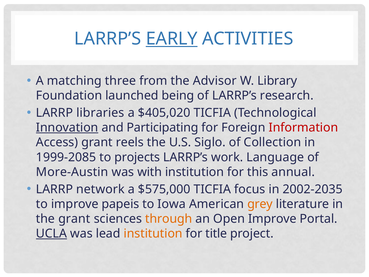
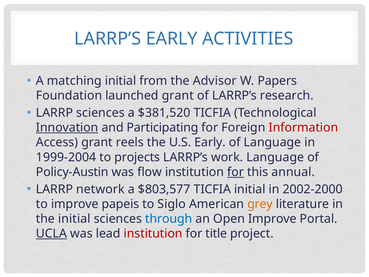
EARLY at (172, 39) underline: present -> none
matching three: three -> initial
Library: Library -> Papers
launched being: being -> grant
LARRP libraries: libraries -> sciences
$405,020: $405,020 -> $381,520
U.S Siglo: Siglo -> Early
of Collection: Collection -> Language
1999-2085: 1999-2085 -> 1999-2004
More-Austin: More-Austin -> Policy-Austin
with: with -> flow
for at (236, 172) underline: none -> present
$575,000: $575,000 -> $803,577
TICFIA focus: focus -> initial
2002-2035: 2002-2035 -> 2002-2000
Iowa: Iowa -> Siglo
the grant: grant -> initial
through colour: orange -> blue
institution at (153, 233) colour: orange -> red
